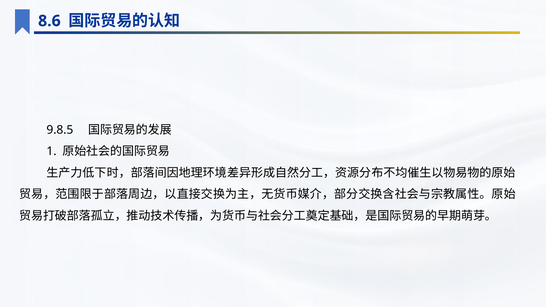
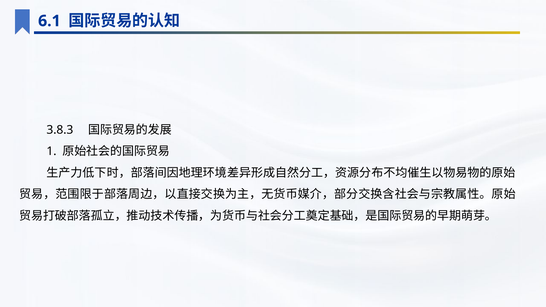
8.6: 8.6 -> 6.1
9.8.5: 9.8.5 -> 3.8.3
